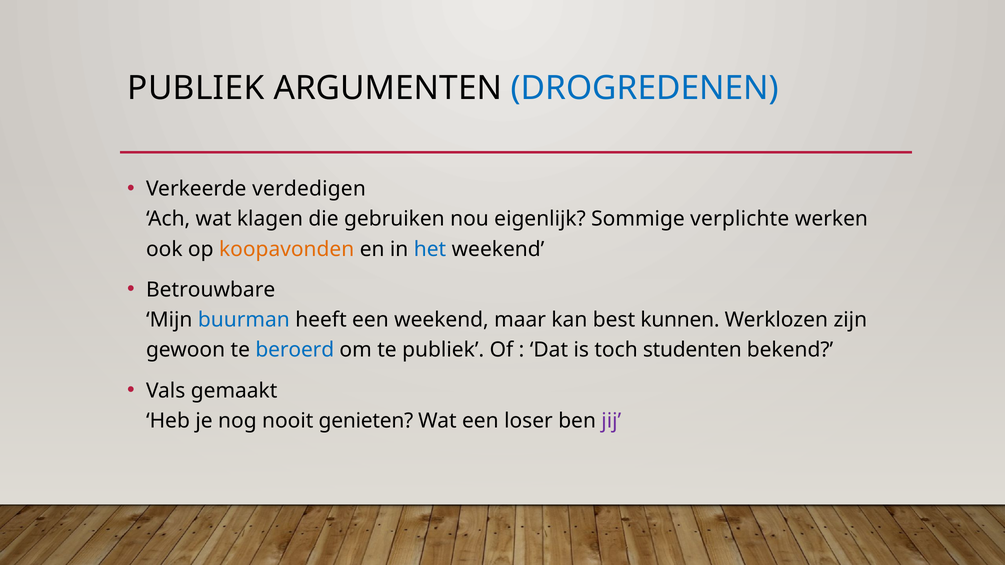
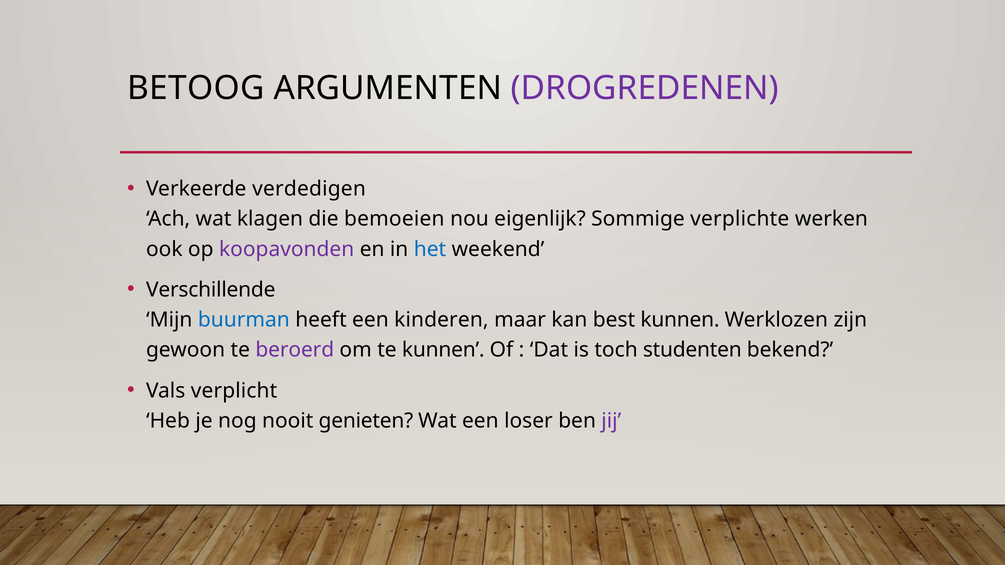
PUBLIEK at (196, 88): PUBLIEK -> BETOOG
DROGREDENEN colour: blue -> purple
gebruiken: gebruiken -> bemoeien
koopavonden colour: orange -> purple
Betrouwbare: Betrouwbare -> Verschillende
een weekend: weekend -> kinderen
beroerd colour: blue -> purple
te publiek: publiek -> kunnen
gemaakt: gemaakt -> verplicht
